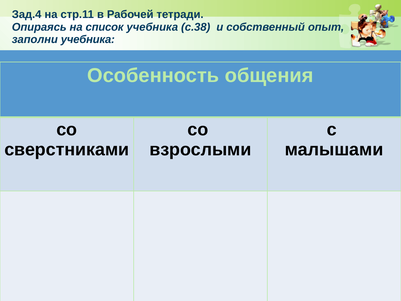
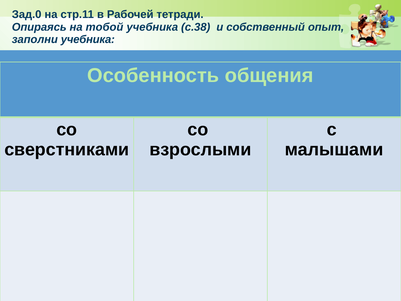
Зад.4: Зад.4 -> Зад.0
список: список -> тобой
